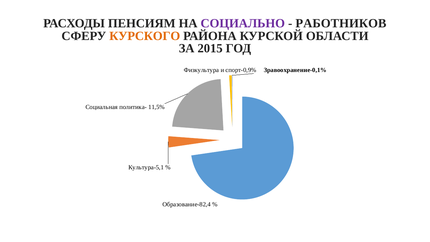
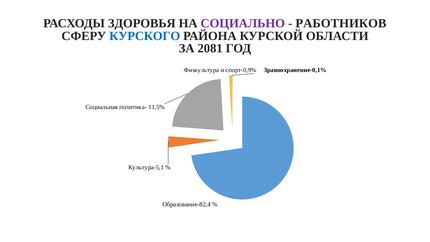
ПЕНСИЯМ: ПЕНСИЯМ -> ЗДОРОВЬЯ
КУРСКОГО colour: orange -> blue
2015: 2015 -> 2081
